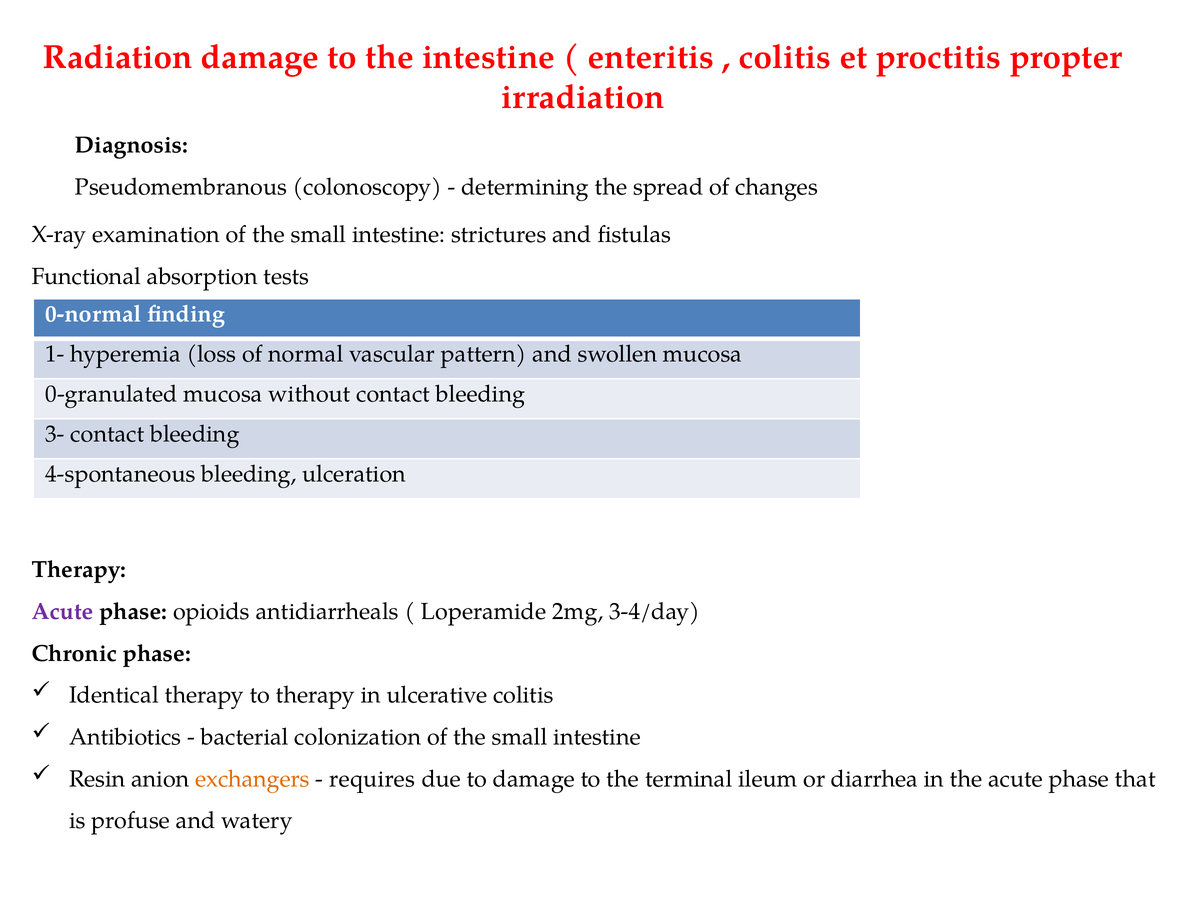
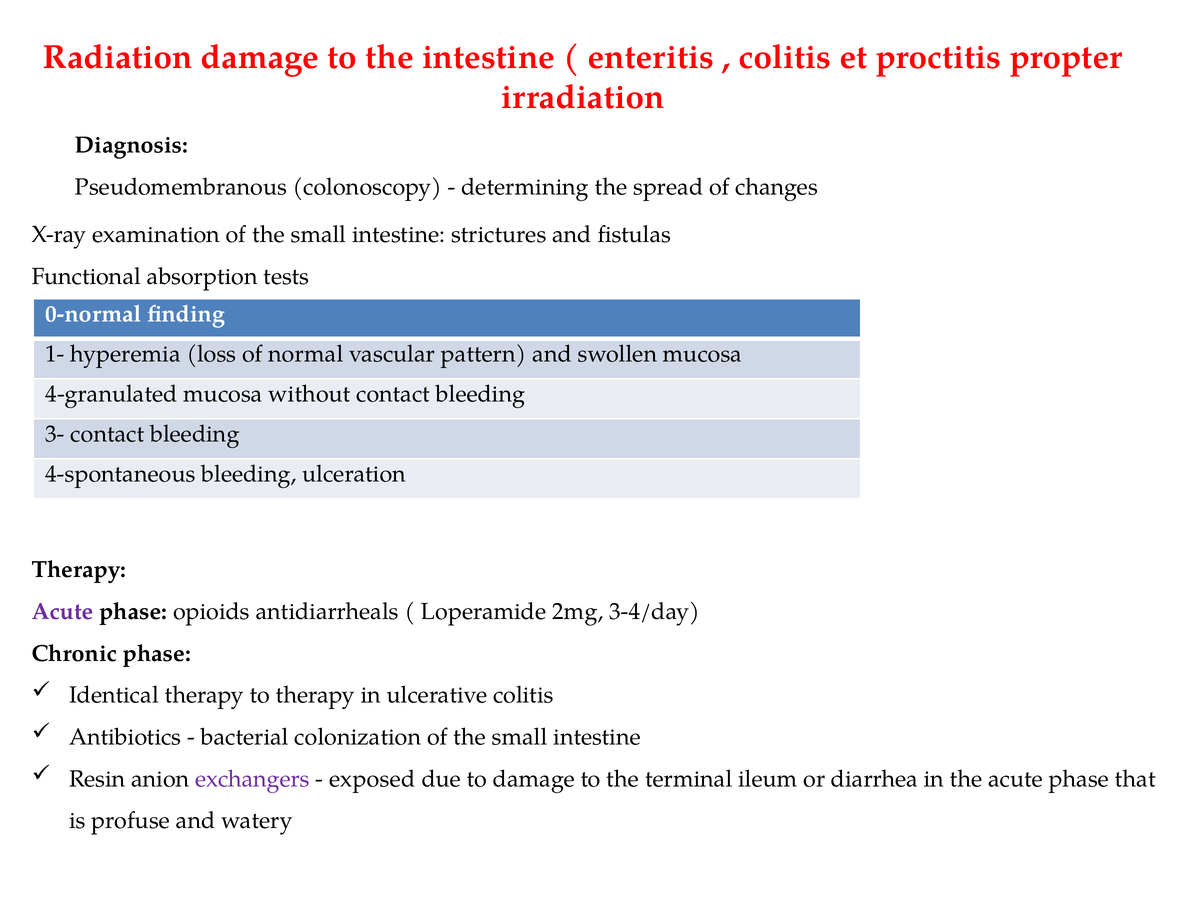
0-granulated: 0-granulated -> 4-granulated
exchangers colour: orange -> purple
requires: requires -> exposed
